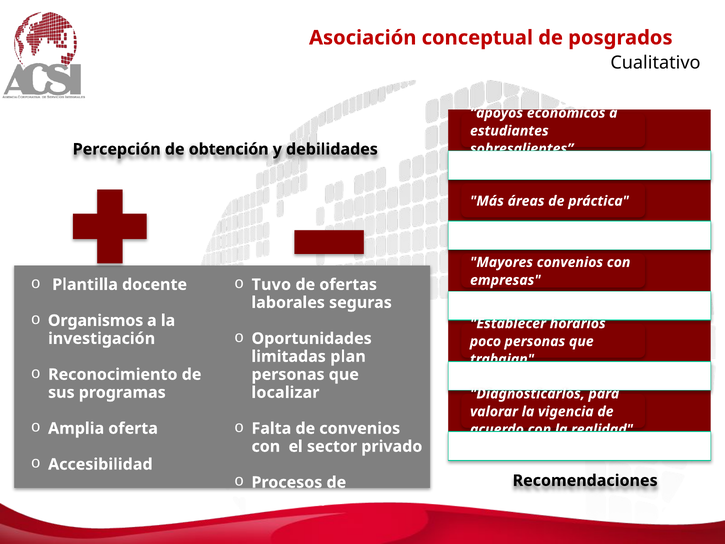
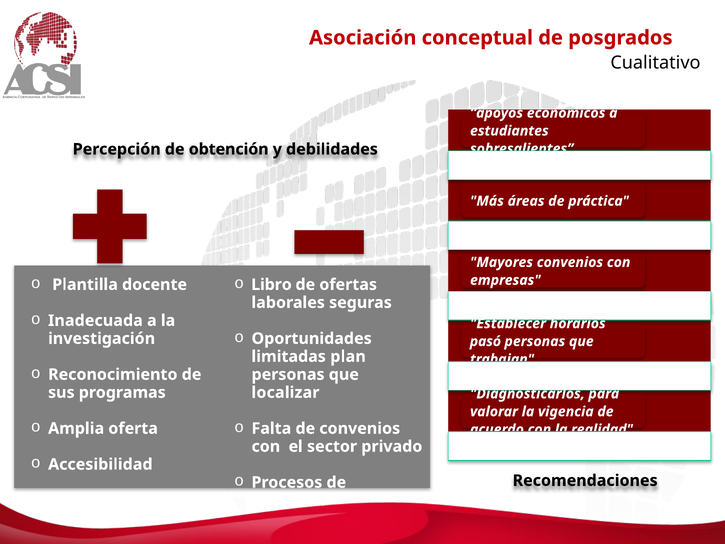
Tuvo: Tuvo -> Libro
Organismos: Organismos -> Inadecuada
poco: poco -> pasó
